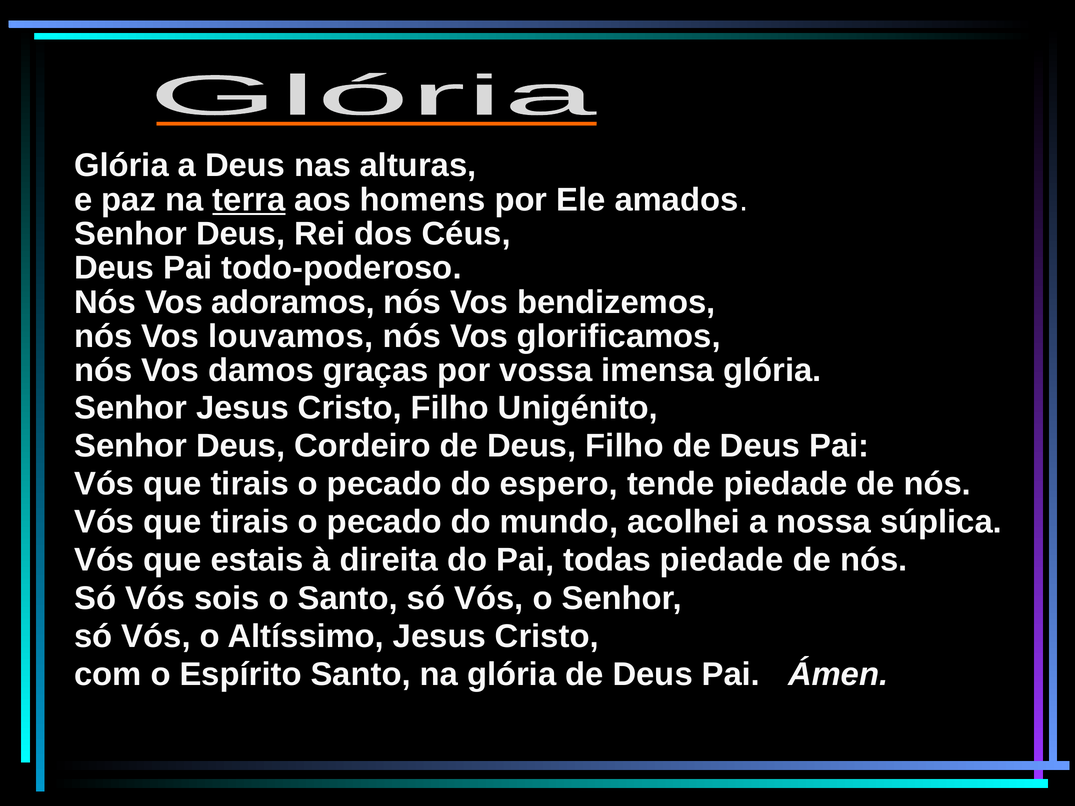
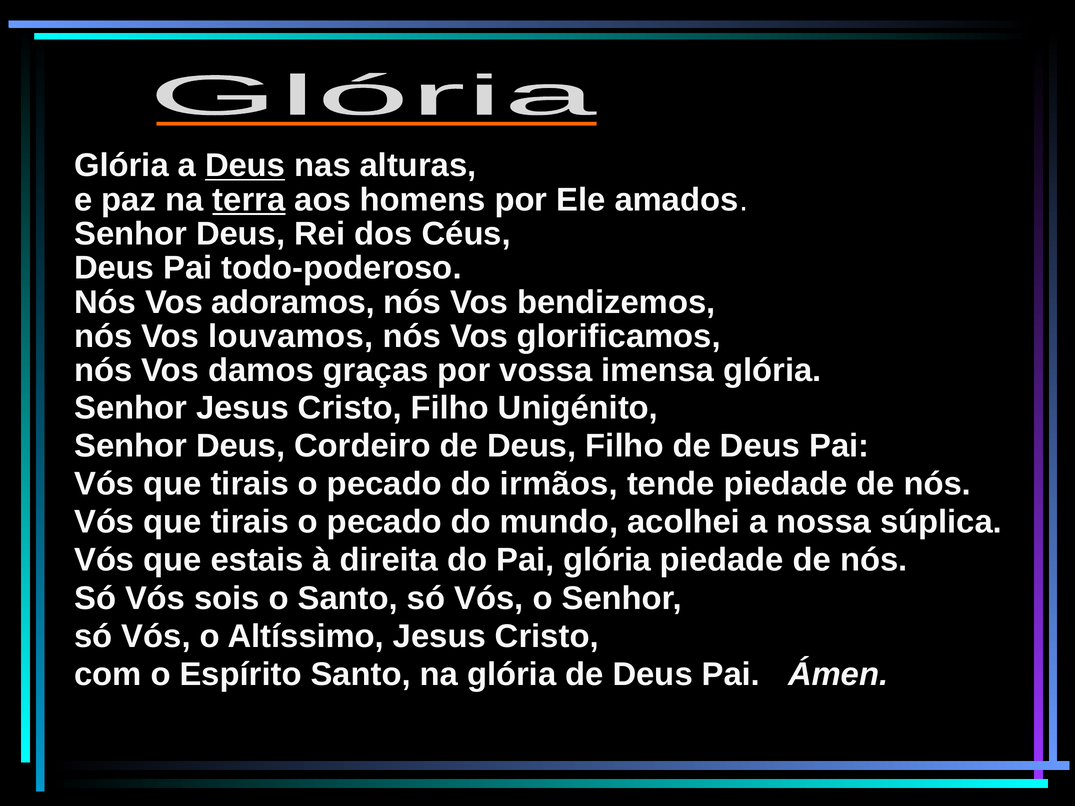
Deus at (245, 166) underline: none -> present
espero: espero -> irmãos
Pai todas: todas -> glória
